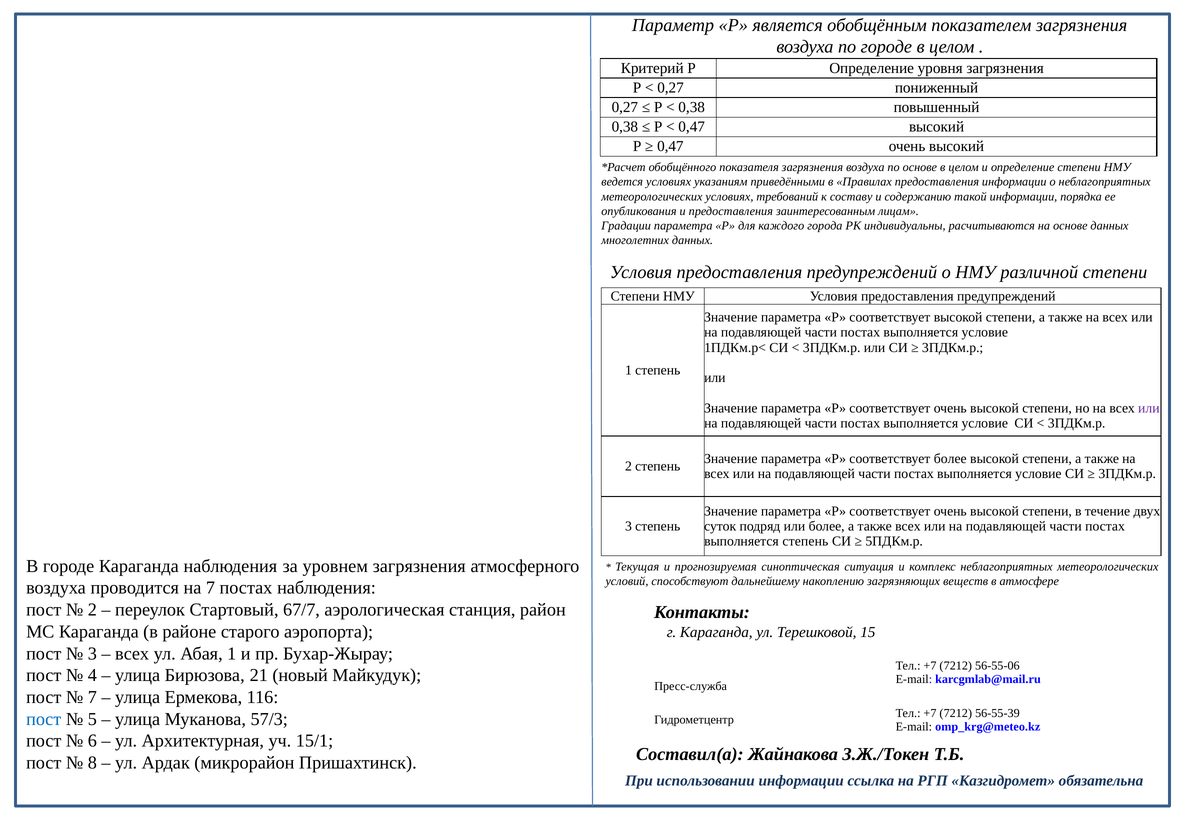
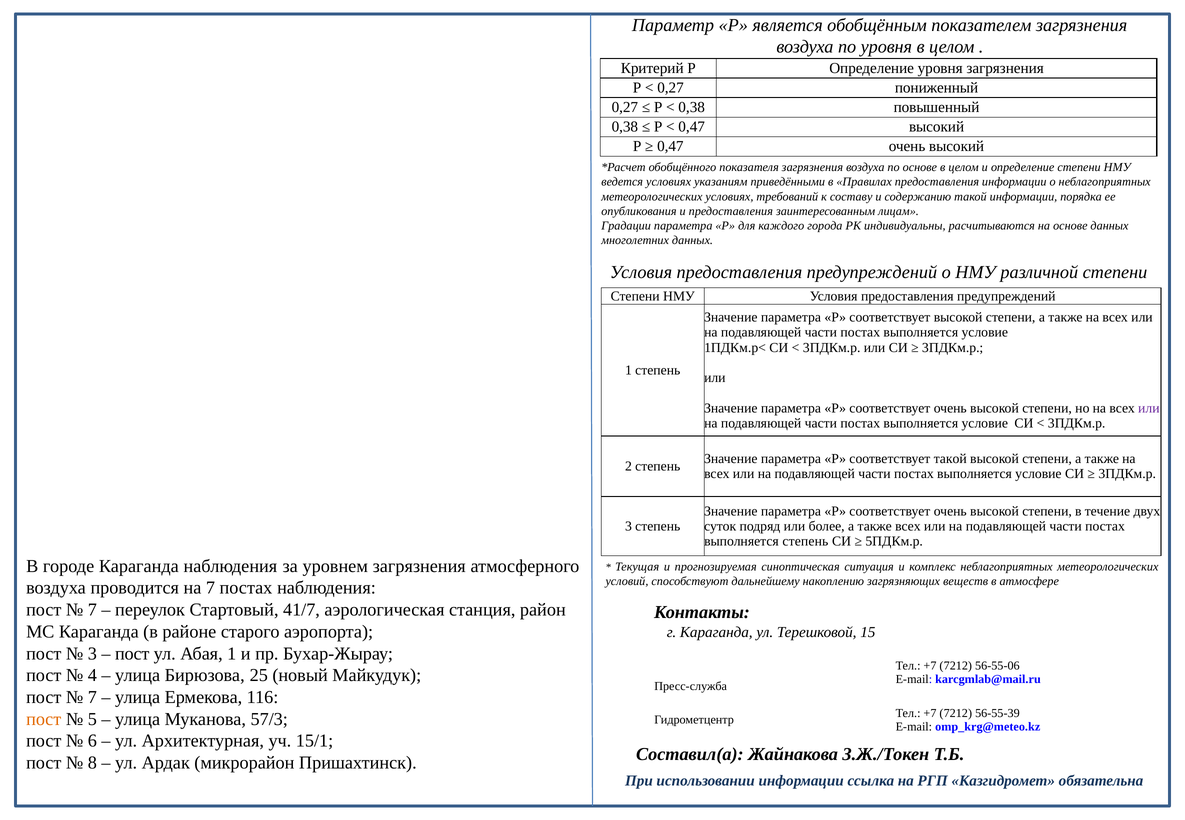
по городе: городе -> уровня
соответствует более: более -> такой
2 at (92, 610): 2 -> 7
67/7: 67/7 -> 41/7
всех at (132, 654): всех -> пост
21: 21 -> 25
пост at (44, 719) colour: blue -> orange
